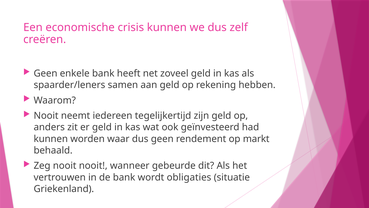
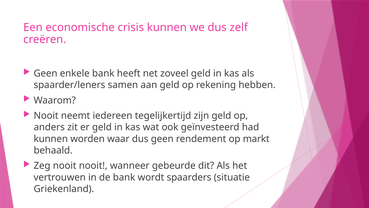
obligaties: obligaties -> spaarders
